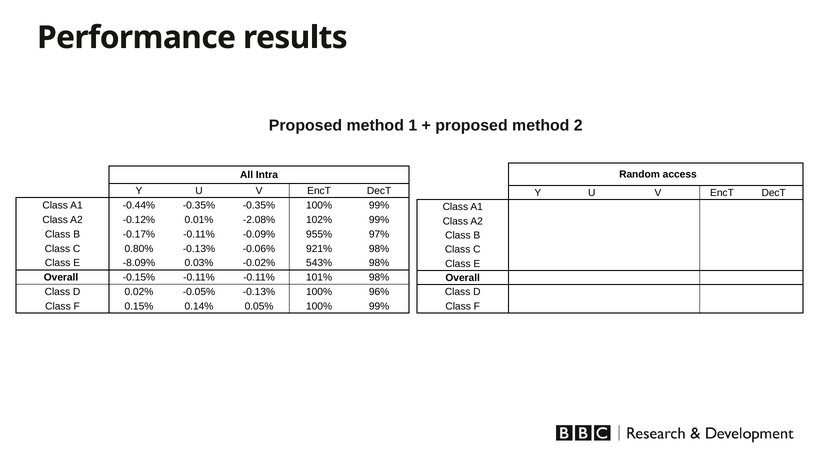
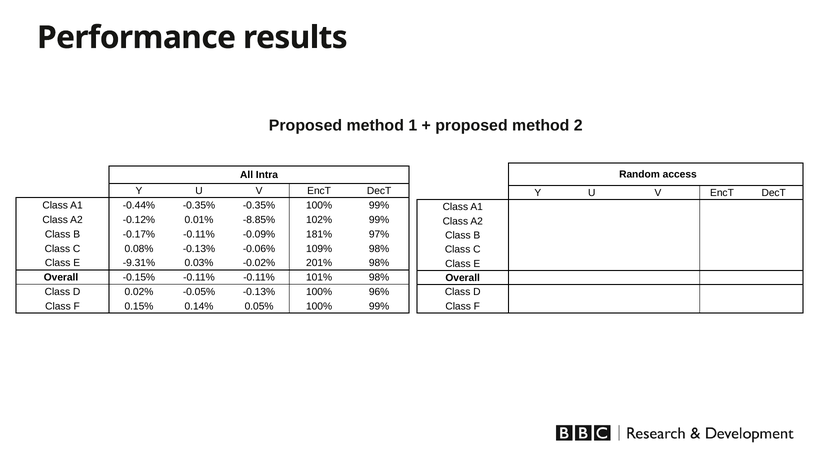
-2.08%: -2.08% -> -8.85%
955%: 955% -> 181%
0.80%: 0.80% -> 0.08%
921%: 921% -> 109%
-8.09%: -8.09% -> -9.31%
543%: 543% -> 201%
